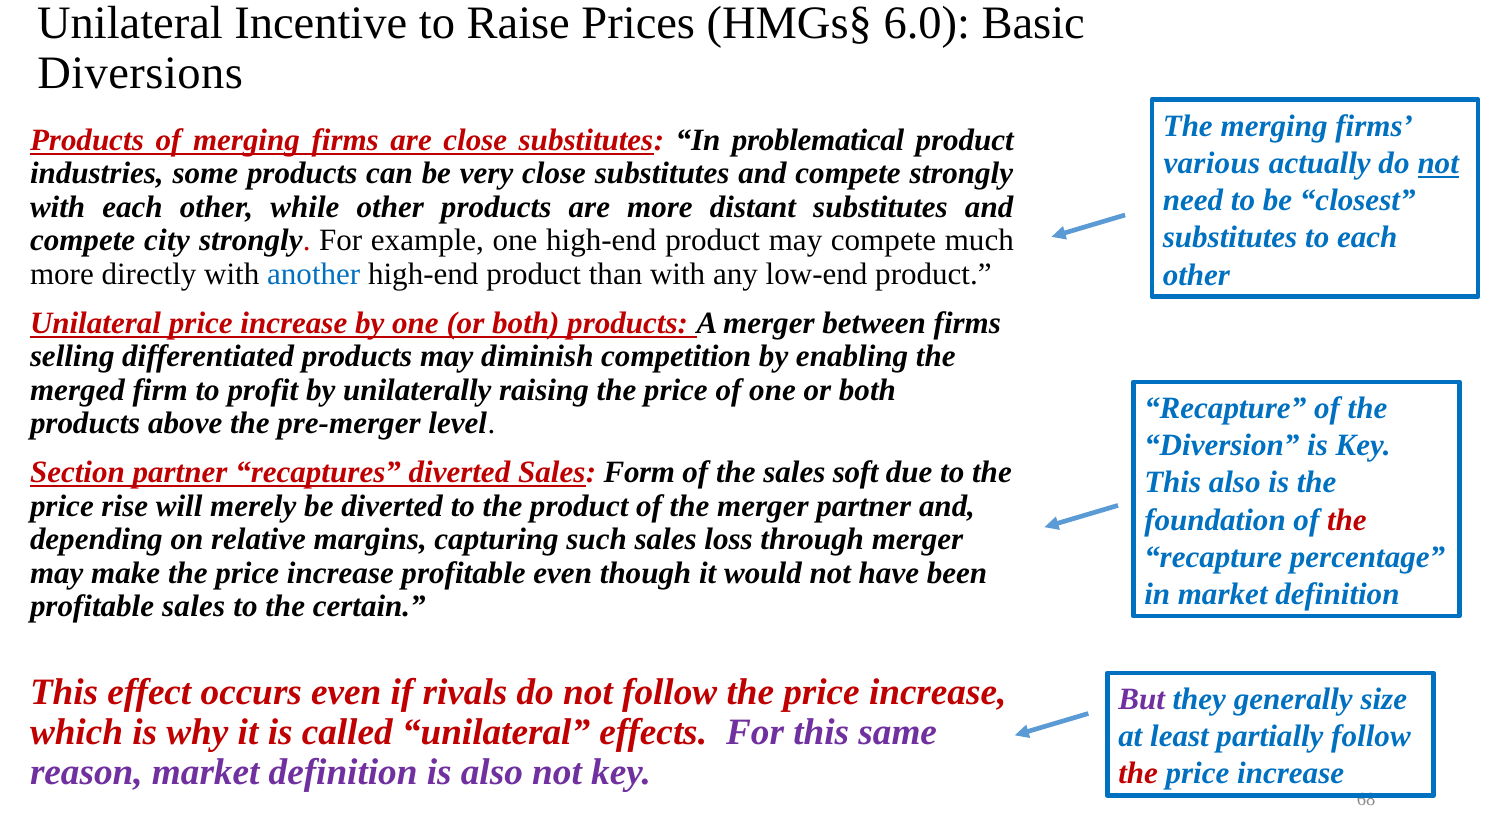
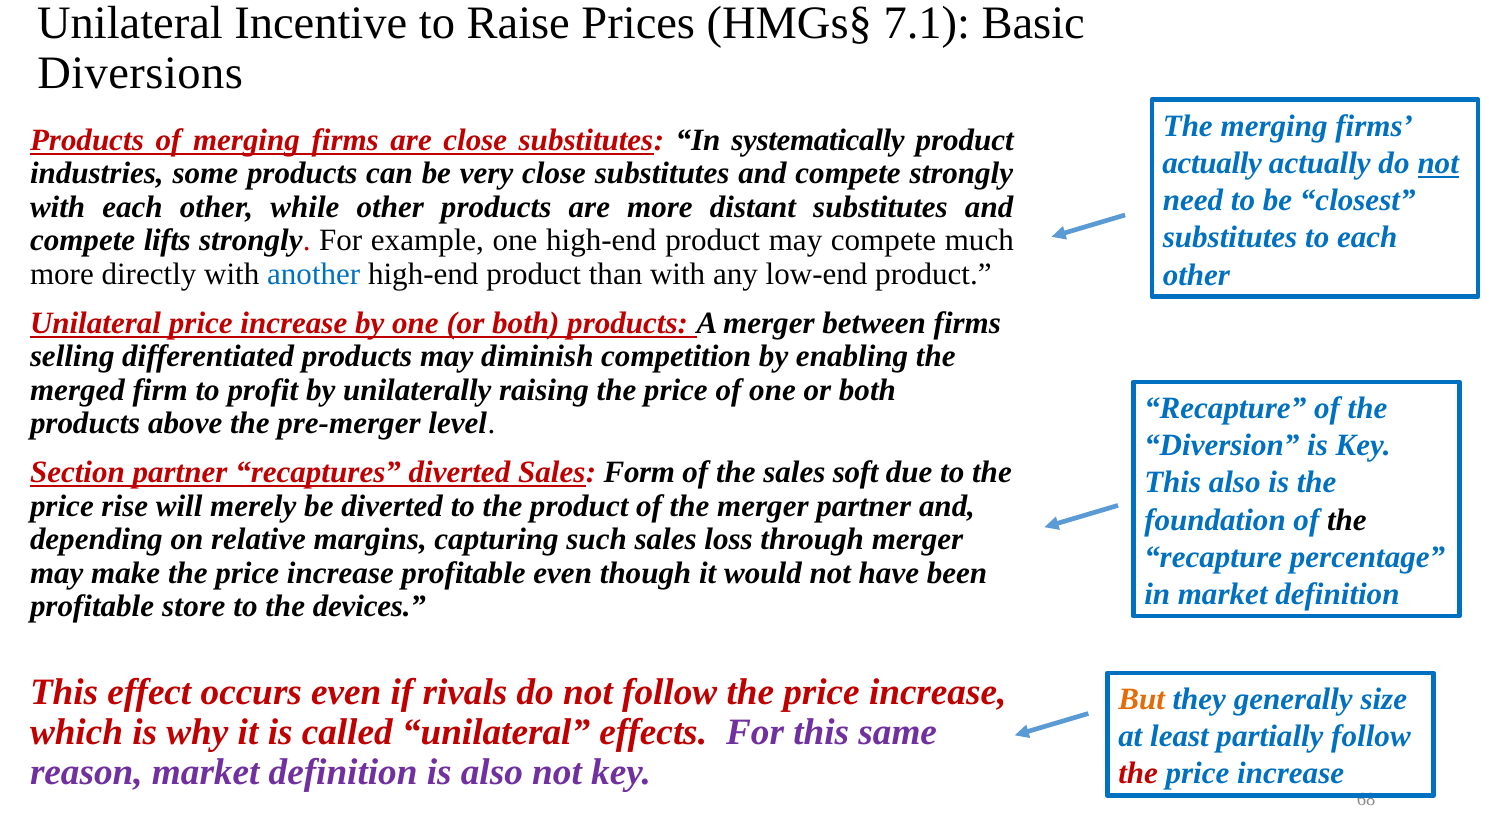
6.0: 6.0 -> 7.1
problematical: problematical -> systematically
various at (1212, 163): various -> actually
city: city -> lifts
the at (1347, 520) colour: red -> black
profitable sales: sales -> store
certain: certain -> devices
But colour: purple -> orange
